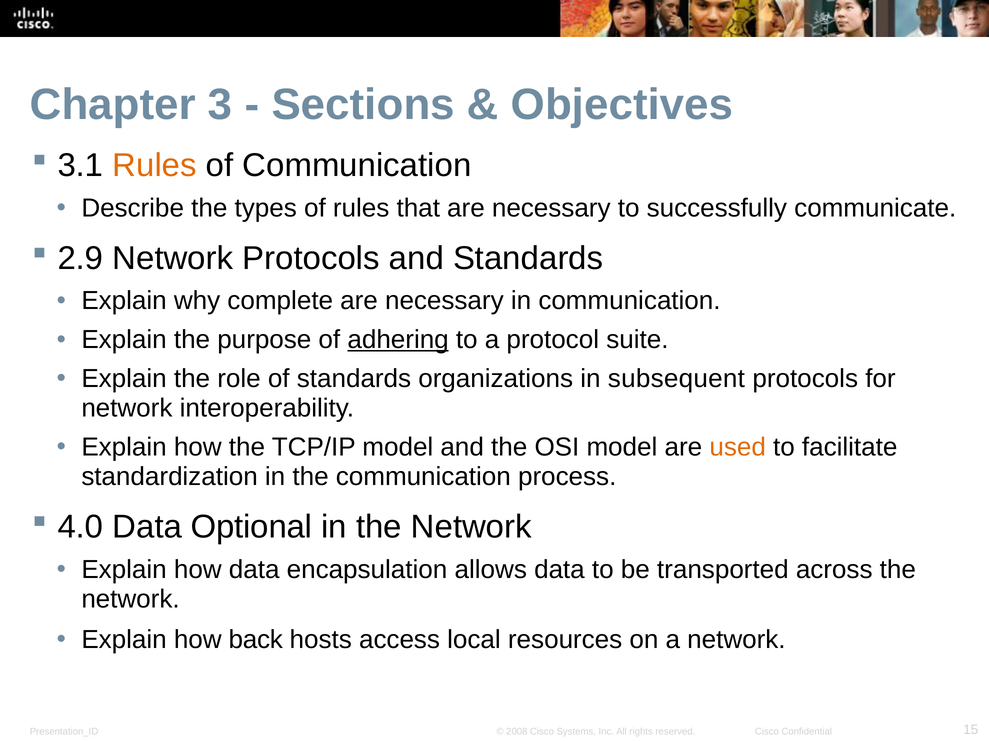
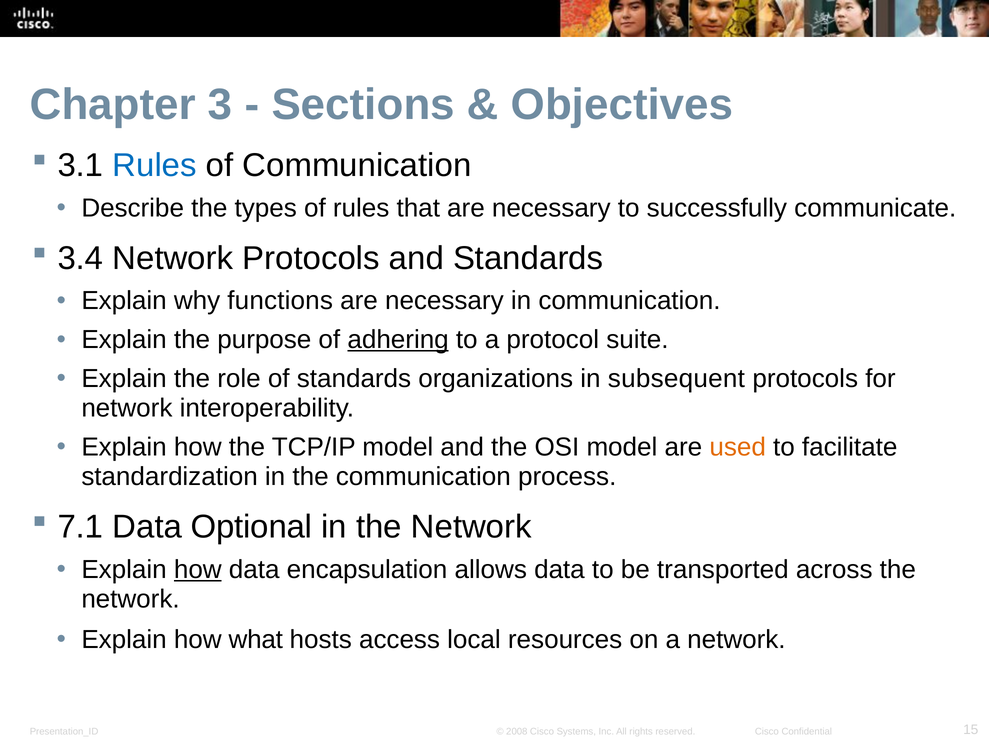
Rules at (155, 166) colour: orange -> blue
2.9: 2.9 -> 3.4
complete: complete -> functions
4.0: 4.0 -> 7.1
how at (198, 570) underline: none -> present
back: back -> what
